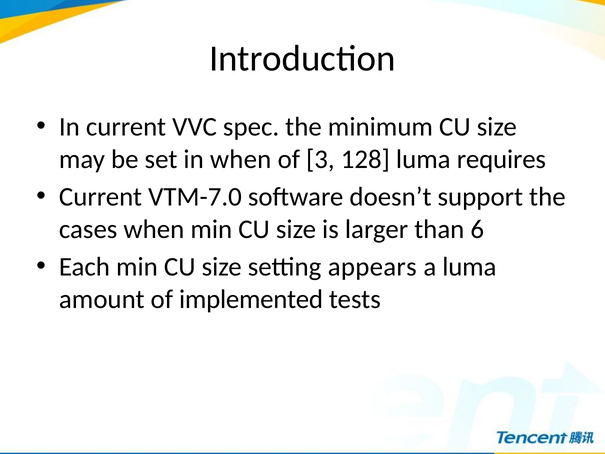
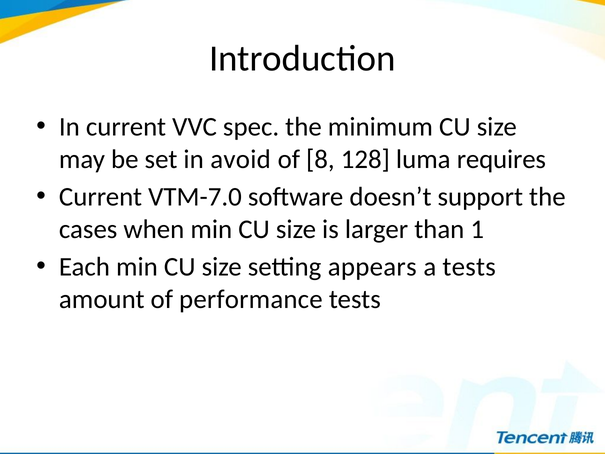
in when: when -> avoid
3: 3 -> 8
6: 6 -> 1
a luma: luma -> tests
implemented: implemented -> performance
